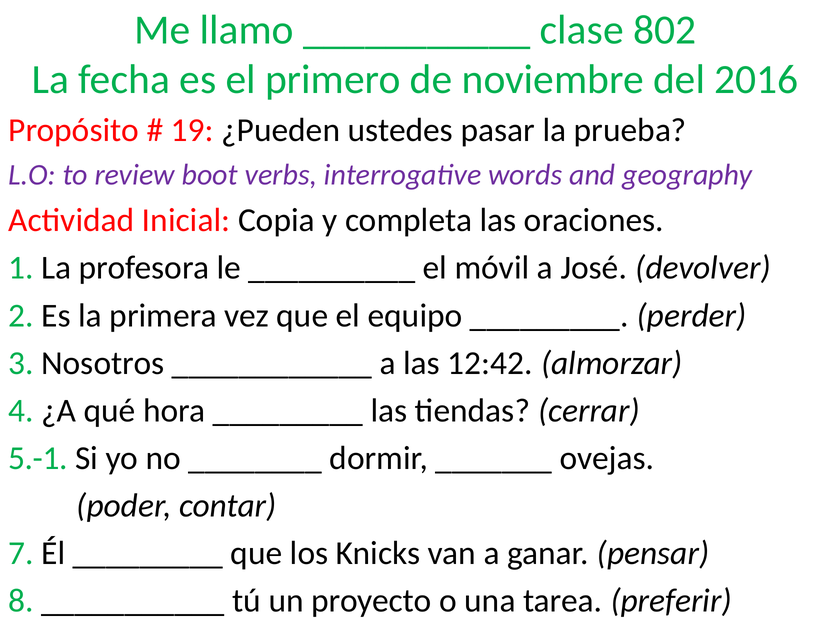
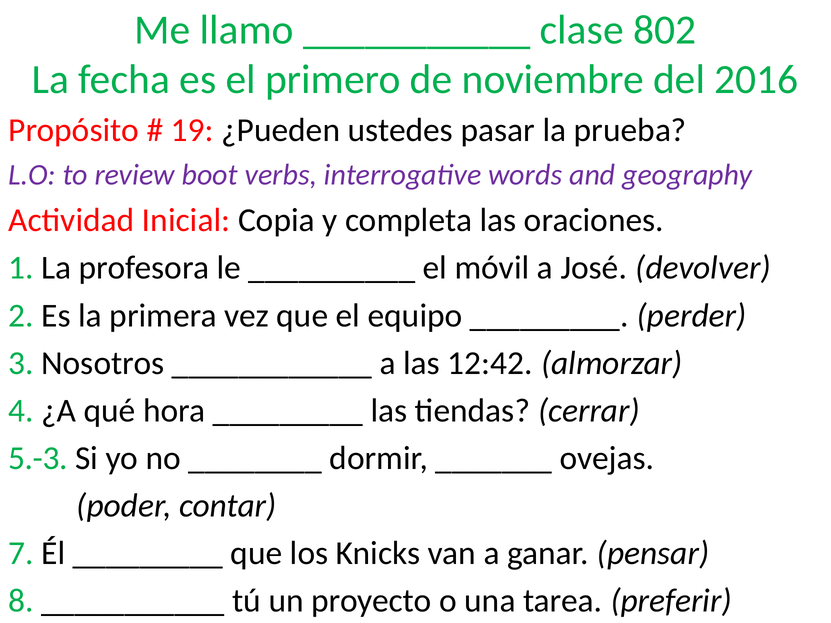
5.-1: 5.-1 -> 5.-3
